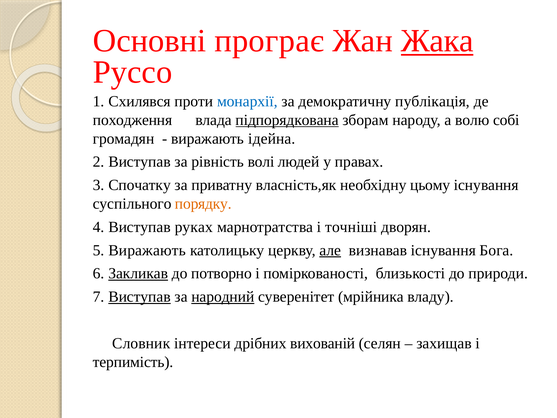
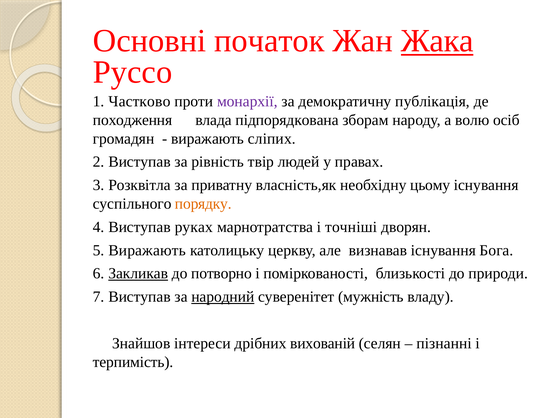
програє: програє -> початок
Схилявся: Схилявся -> Частково
монархії colour: blue -> purple
підпорядкована underline: present -> none
собі: собі -> осіб
ідейна: ідейна -> сліпих
волі: волі -> твір
Спочатку: Спочатку -> Розквітла
але underline: present -> none
Виступав at (140, 297) underline: present -> none
мрійника: мрійника -> мужність
Словник: Словник -> Знайшов
захищав: захищав -> пізнанні
